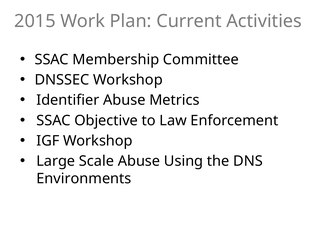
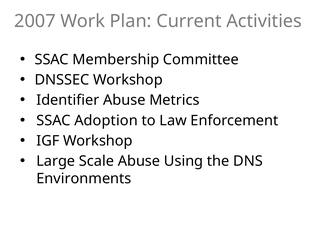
2015: 2015 -> 2007
Objective: Objective -> Adoption
